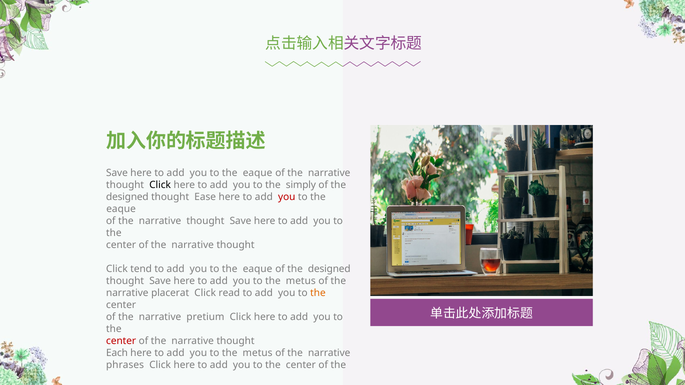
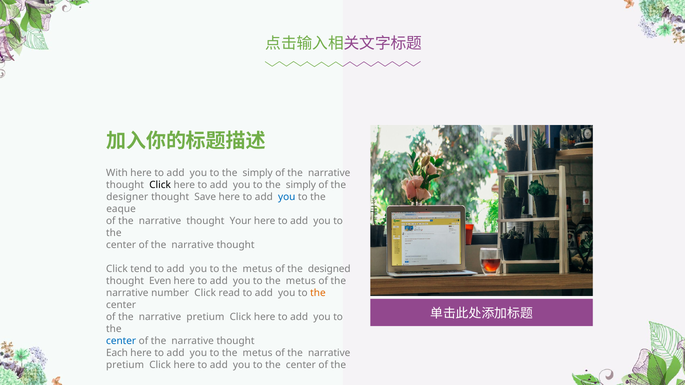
Save at (117, 173): Save -> With
eaque at (258, 173): eaque -> simply
designed at (127, 197): designed -> designer
Ease: Ease -> Save
you at (287, 197) colour: red -> blue
narrative thought Save: Save -> Your
eaque at (258, 269): eaque -> metus
Save at (160, 281): Save -> Even
placerat: placerat -> number
center at (121, 341) colour: red -> blue
phrases at (125, 365): phrases -> pretium
